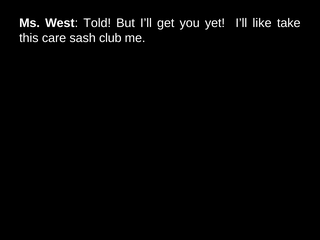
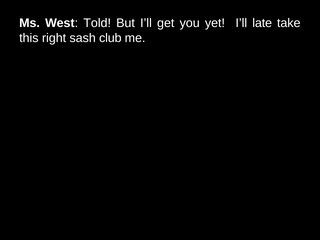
like: like -> late
care: care -> right
